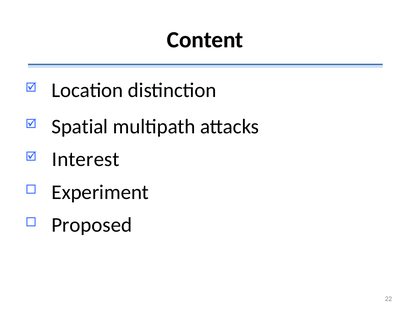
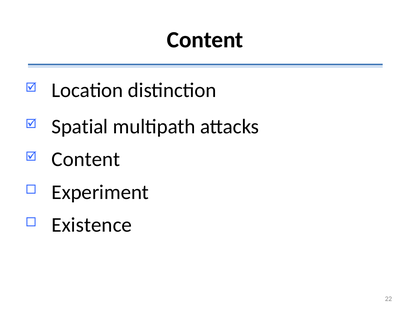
Interest at (86, 159): Interest -> Content
Proposed: Proposed -> Existence
